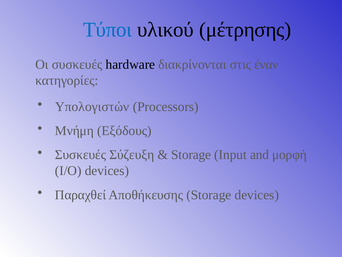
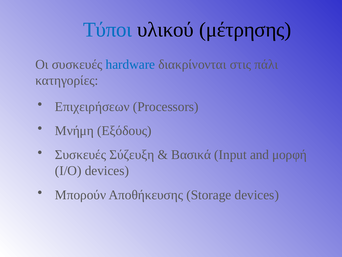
hardware colour: black -> blue
έναν: έναν -> πάλι
Υπολογιστών: Υπολογιστών -> Επιχειρήσεων
Storage at (191, 155): Storage -> Βασικά
Παραχθεί: Παραχθεί -> Μπορούν
